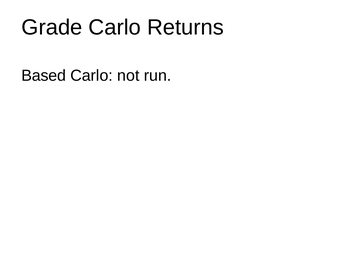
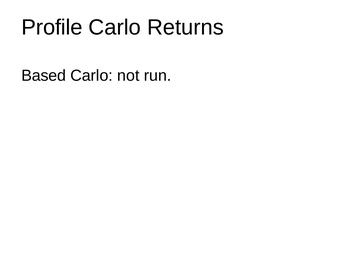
Grade: Grade -> Profile
